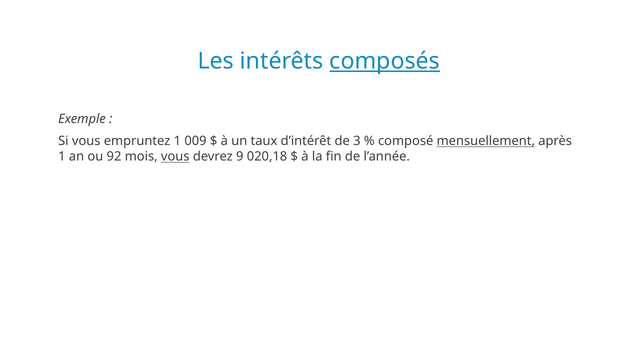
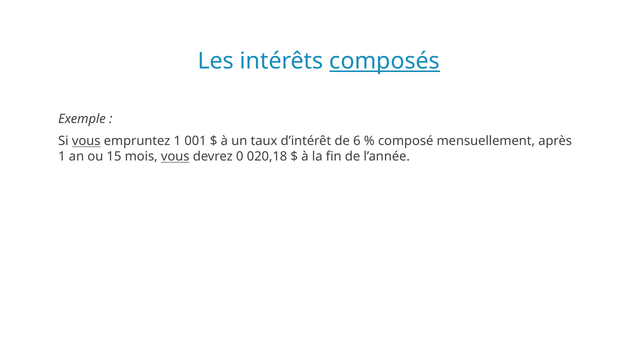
vous at (86, 141) underline: none -> present
009: 009 -> 001
3: 3 -> 6
mensuellement underline: present -> none
92: 92 -> 15
9: 9 -> 0
